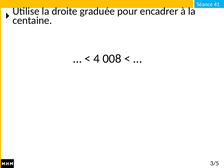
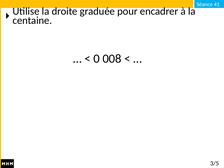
4: 4 -> 0
